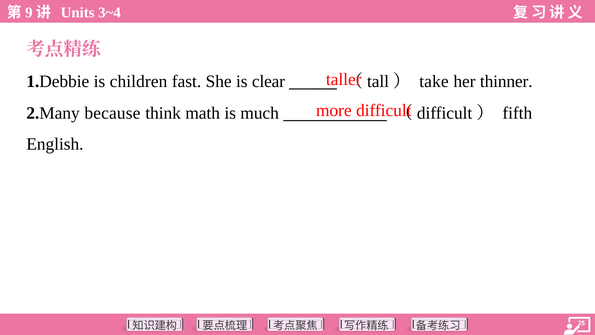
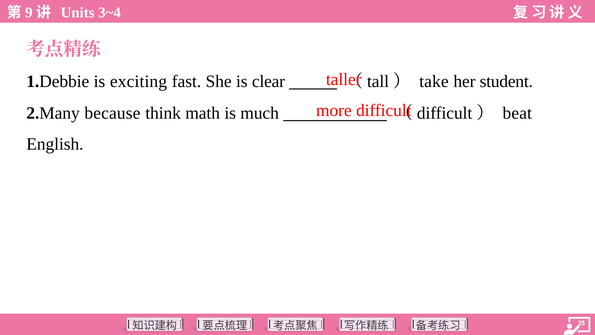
children: children -> exciting
thinner: thinner -> student
fifth: fifth -> beat
